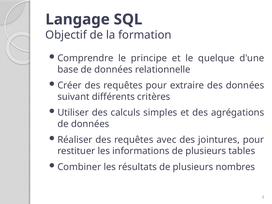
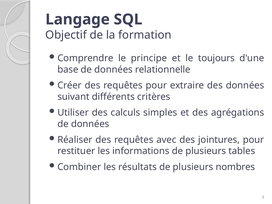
quelque: quelque -> toujours
